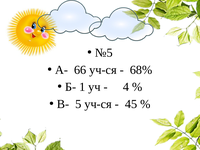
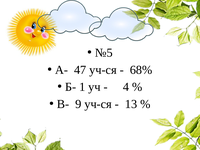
66: 66 -> 47
5: 5 -> 9
45: 45 -> 13
